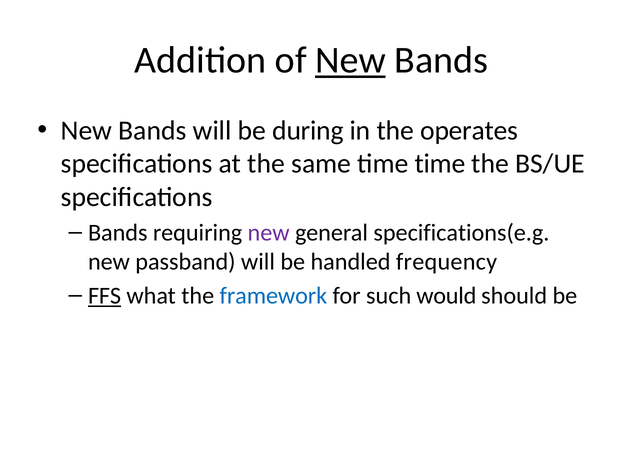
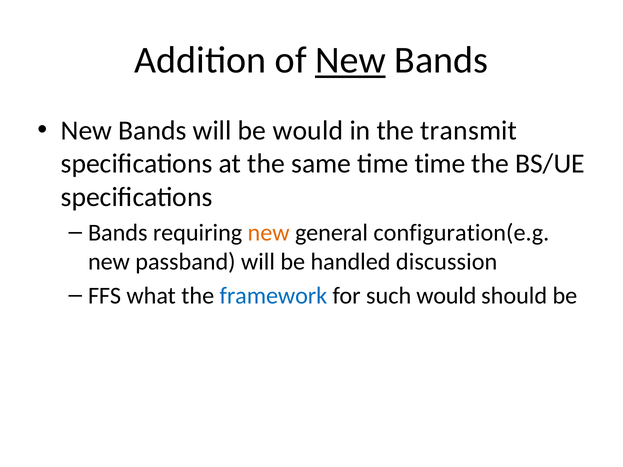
be during: during -> would
operates: operates -> transmit
new at (269, 233) colour: purple -> orange
specifications(e.g: specifications(e.g -> configuration(e.g
frequency: frequency -> discussion
FFS underline: present -> none
